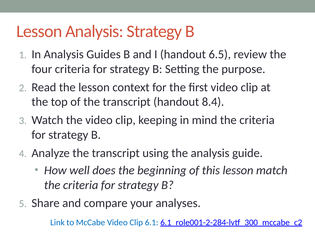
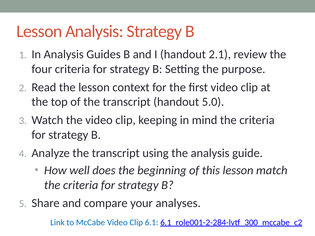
6.5: 6.5 -> 2.1
8.4: 8.4 -> 5.0
